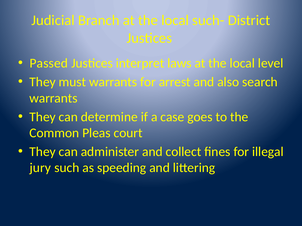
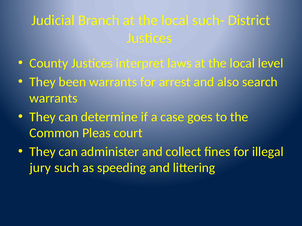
Passed: Passed -> County
must: must -> been
